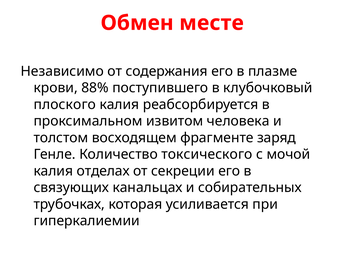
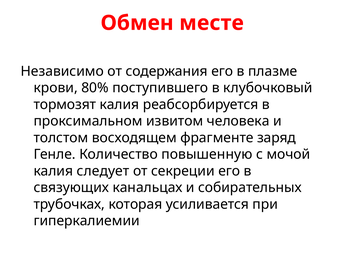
88%: 88% -> 80%
плоского: плоского -> тормозят
токсического: токсического -> повышенную
отделах: отделах -> следует
